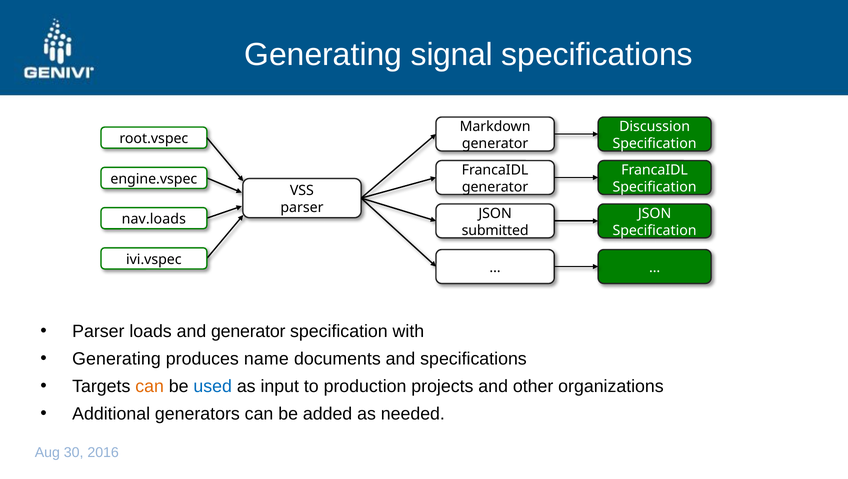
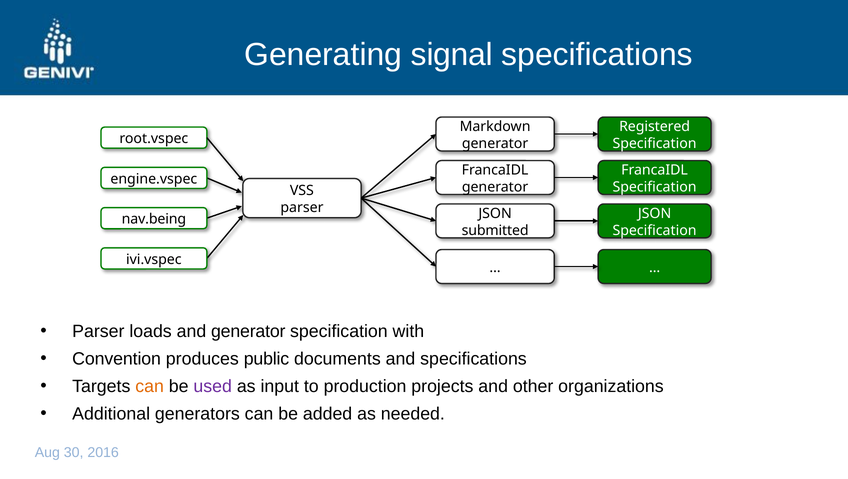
Discussion: Discussion -> Registered
nav.loads: nav.loads -> nav.being
Generating at (117, 358): Generating -> Convention
name: name -> public
used colour: blue -> purple
